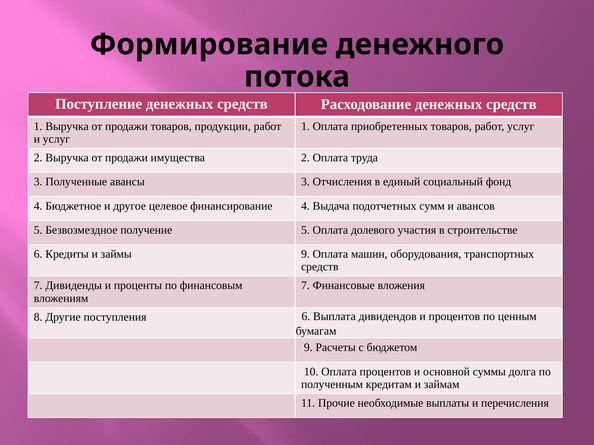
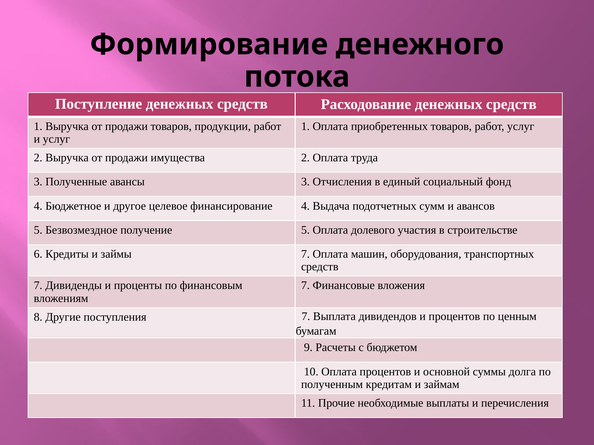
займы 9: 9 -> 7
поступления 6: 6 -> 7
